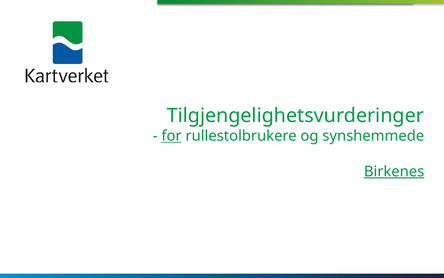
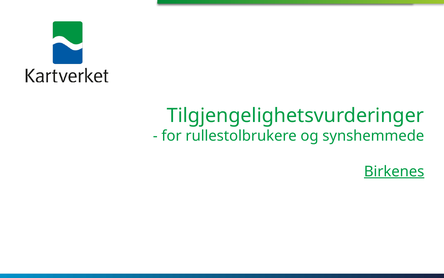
for underline: present -> none
